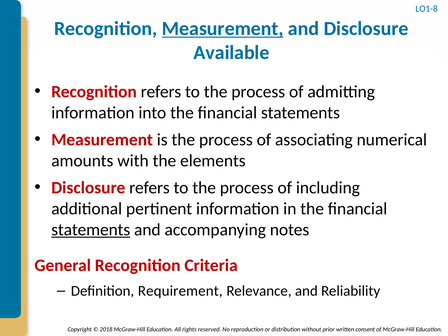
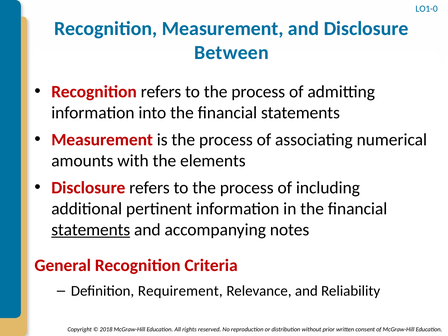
LO1-8: LO1-8 -> LO1-0
Measurement at (223, 29) underline: present -> none
Available: Available -> Between
